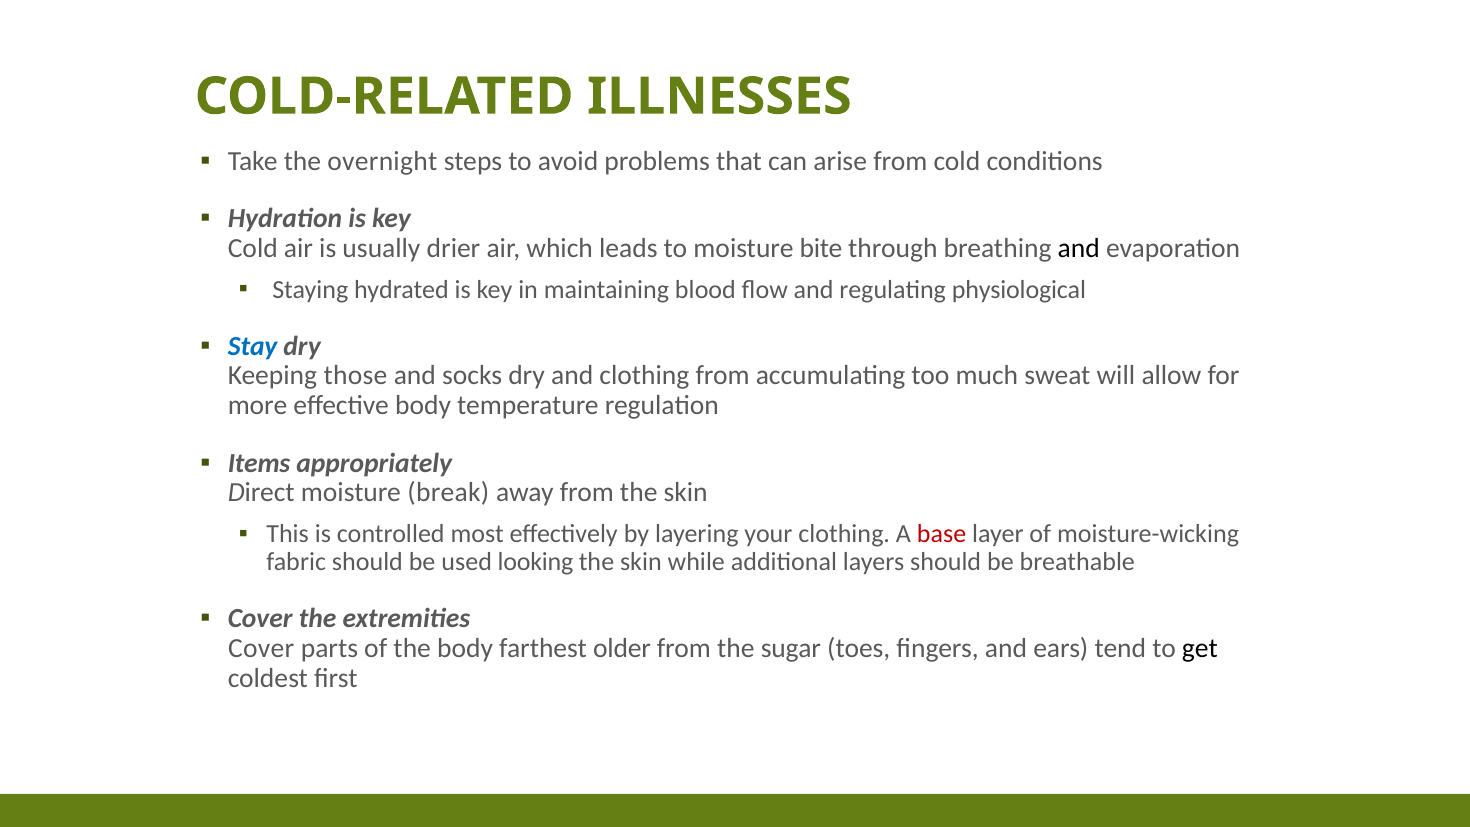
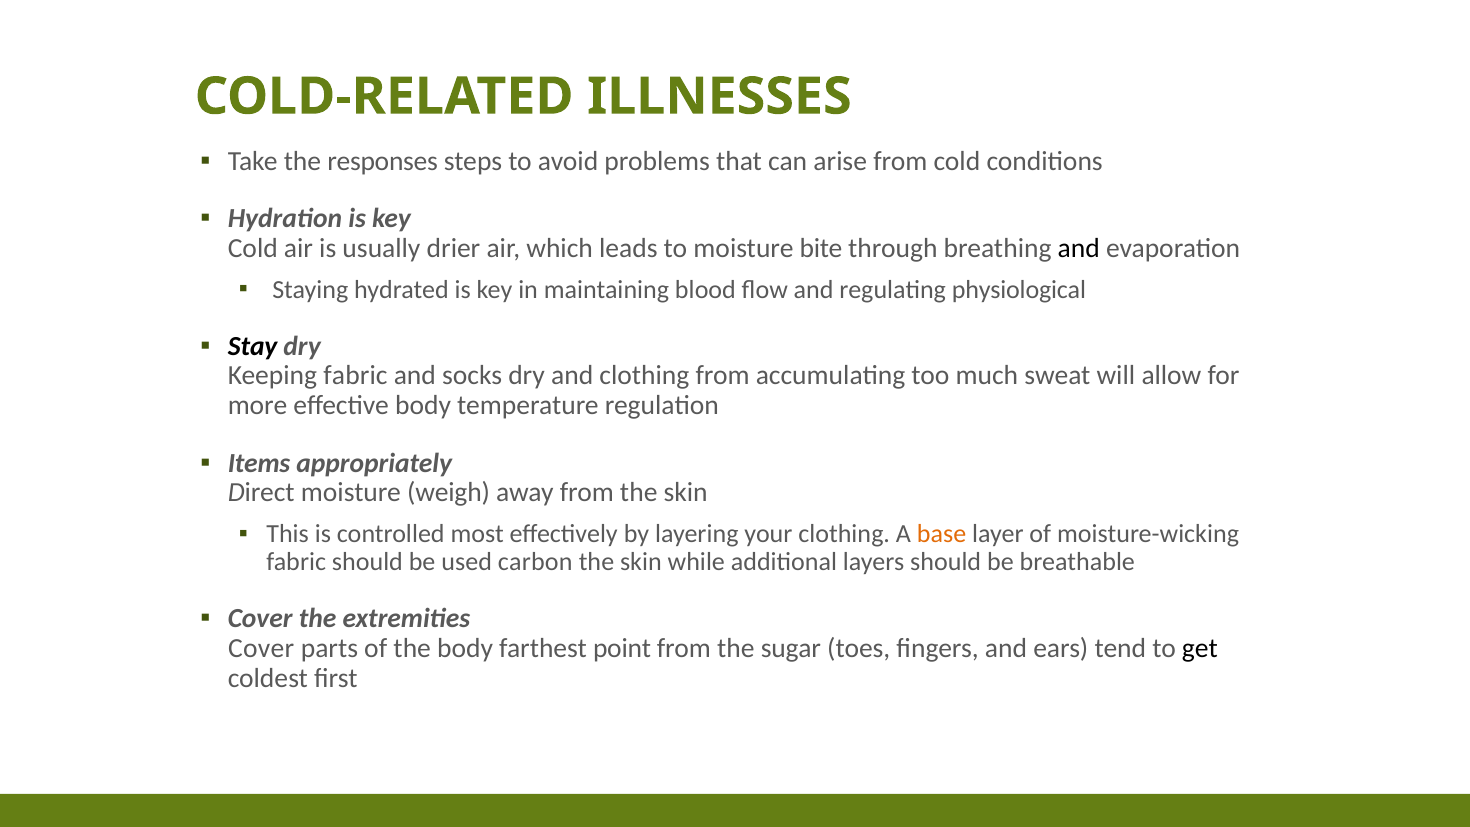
overnight: overnight -> responses
Stay colour: blue -> black
Keeping those: those -> fabric
break: break -> weigh
base colour: red -> orange
looking: looking -> carbon
older: older -> point
